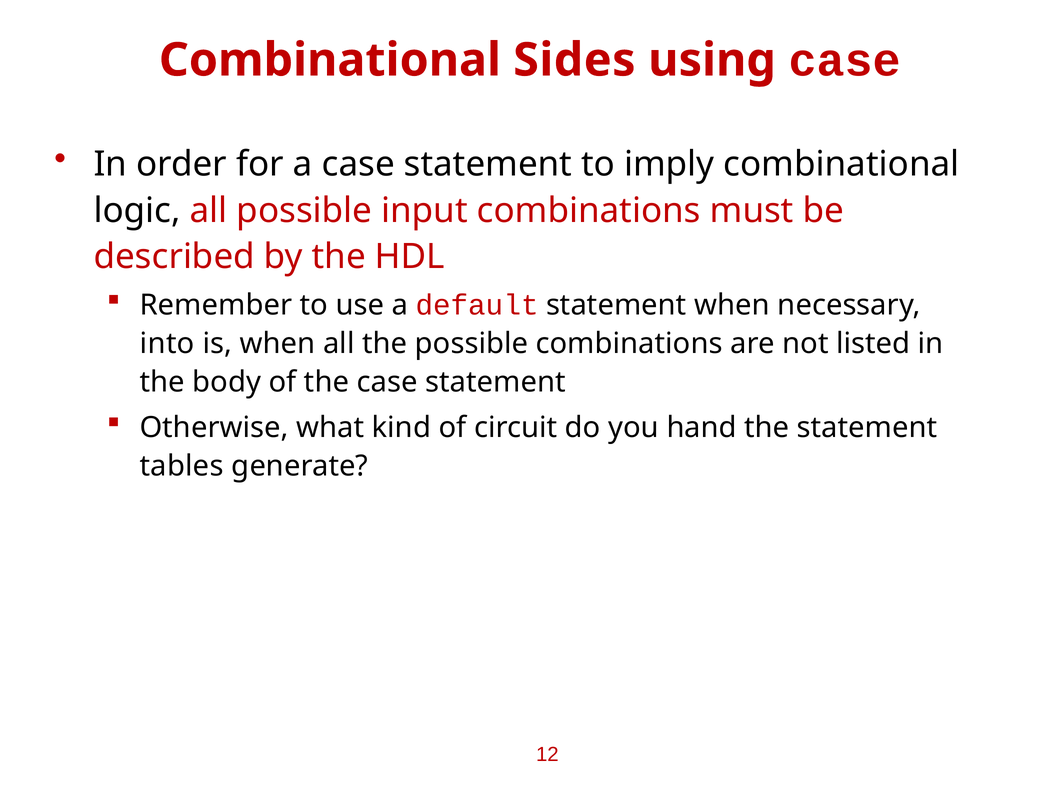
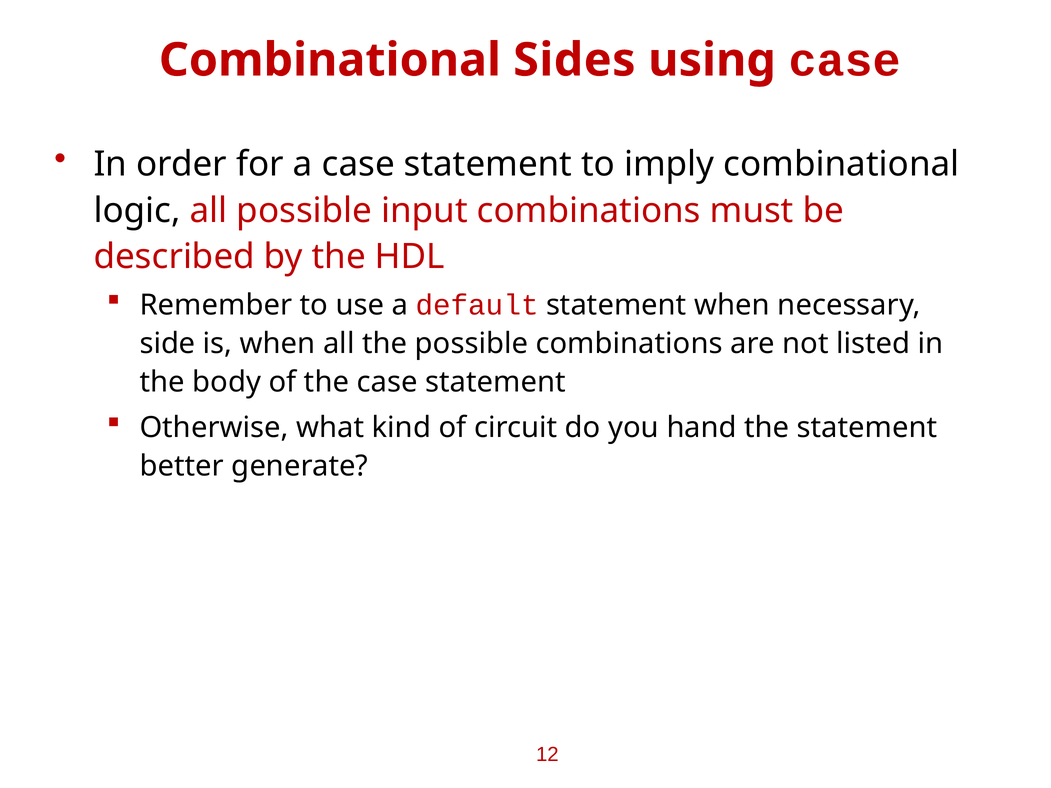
into: into -> side
tables: tables -> better
